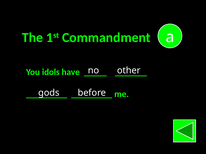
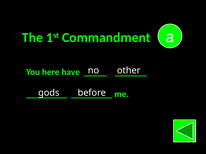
idols: idols -> here
